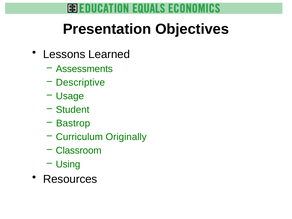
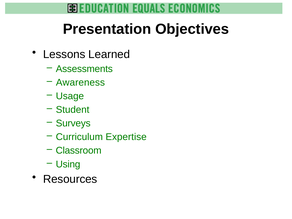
Descriptive: Descriptive -> Awareness
Bastrop: Bastrop -> Surveys
Originally: Originally -> Expertise
